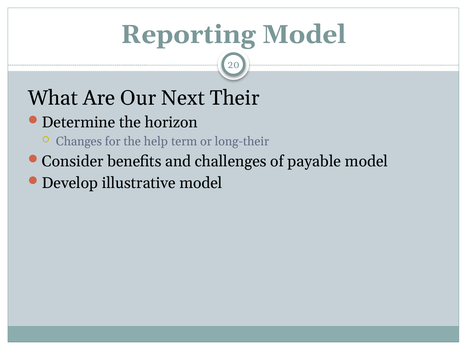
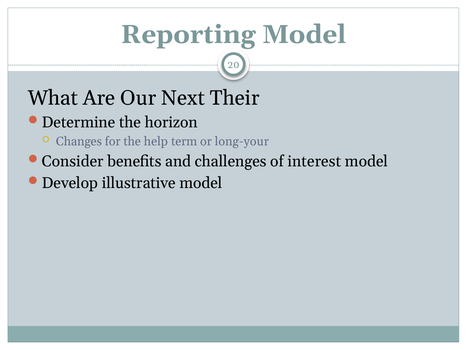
long-their: long-their -> long-your
payable: payable -> interest
